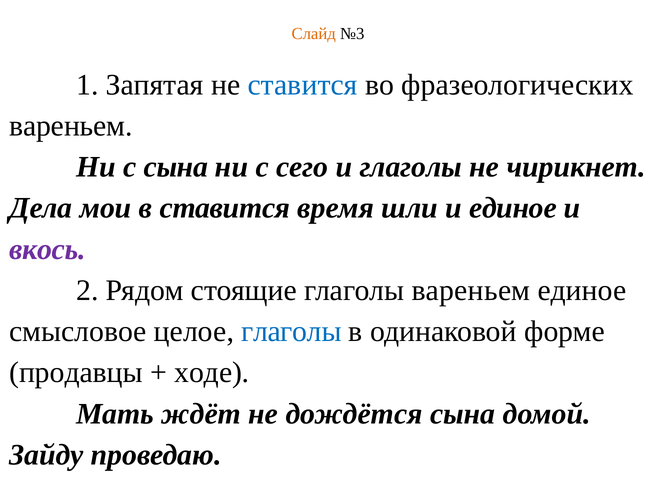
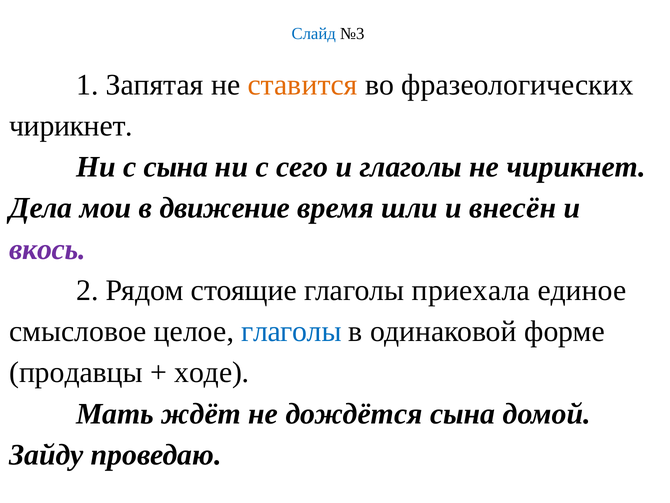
Слайд colour: orange -> blue
ставится at (303, 85) colour: blue -> orange
вареньем at (71, 126): вареньем -> чирикнет
в ставится: ставится -> движение
и единое: единое -> внесён
глаголы вареньем: вареньем -> приехала
